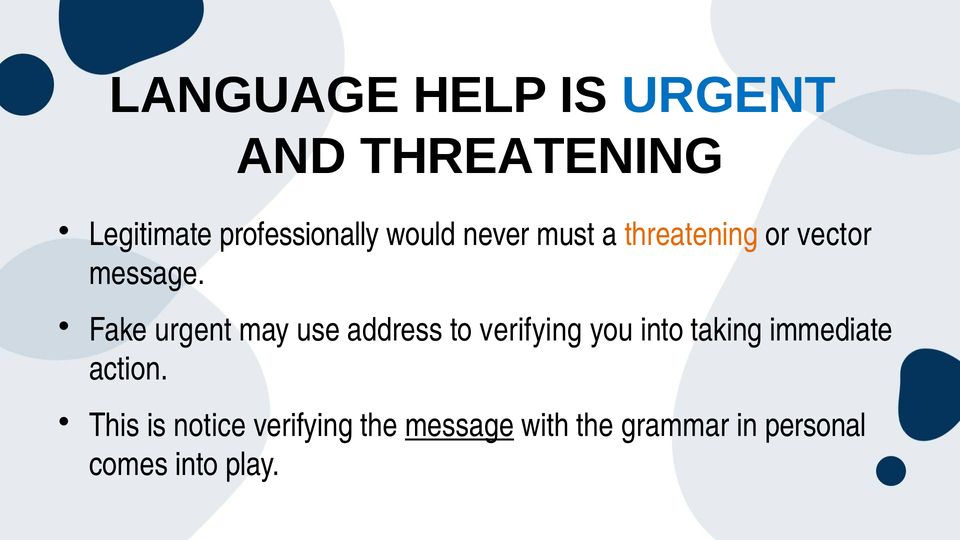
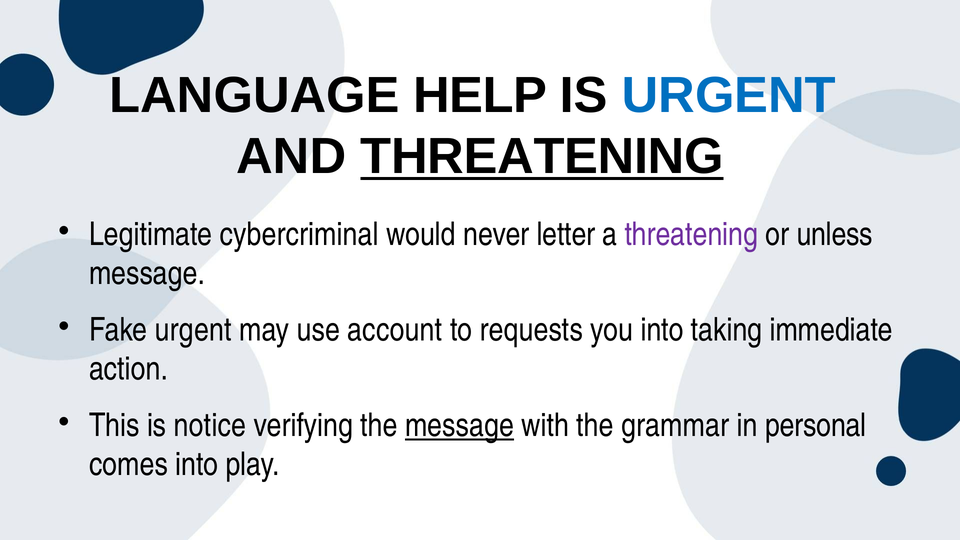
THREATENING at (542, 156) underline: none -> present
professionally: professionally -> cybercriminal
must: must -> letter
threatening at (691, 234) colour: orange -> purple
vector: vector -> unless
address: address -> account
to verifying: verifying -> requests
